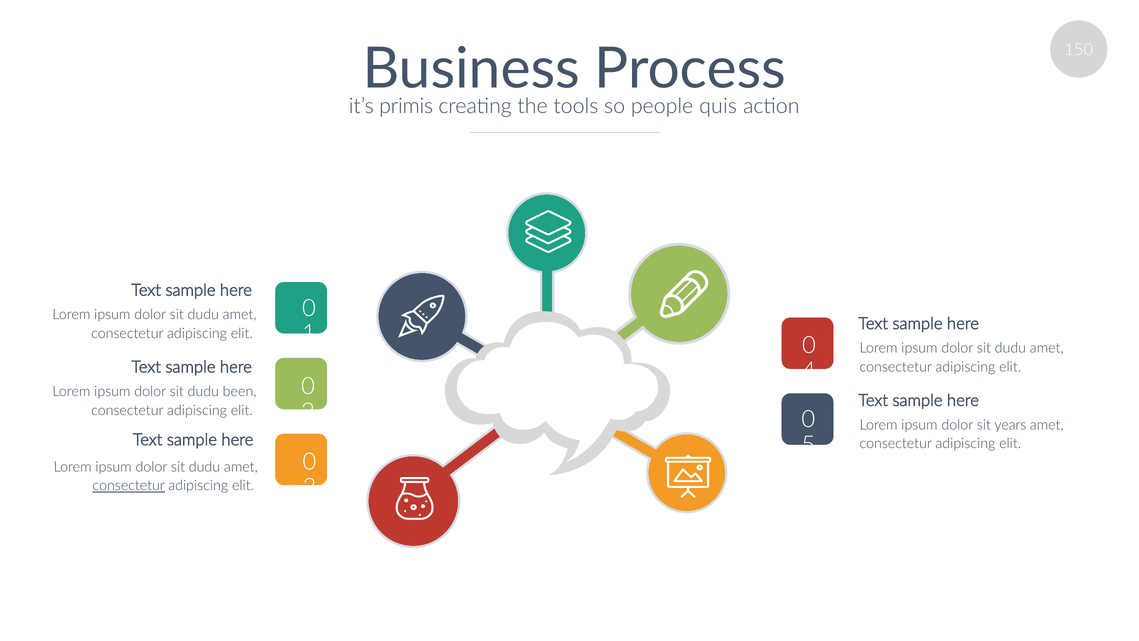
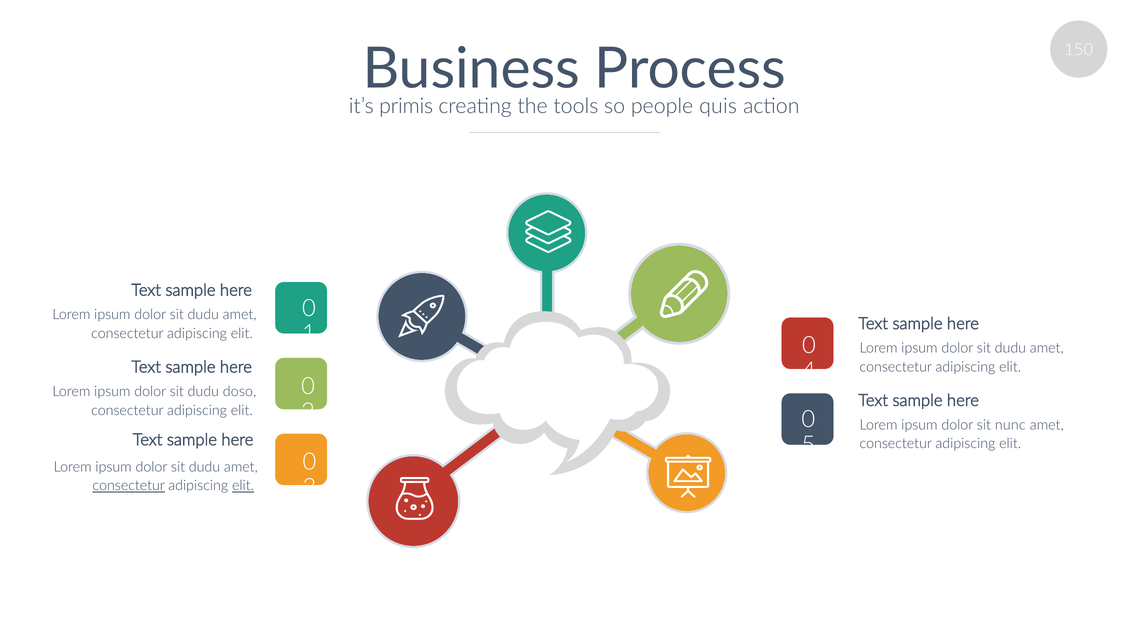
been: been -> doso
years: years -> nunc
elit at (243, 485) underline: none -> present
